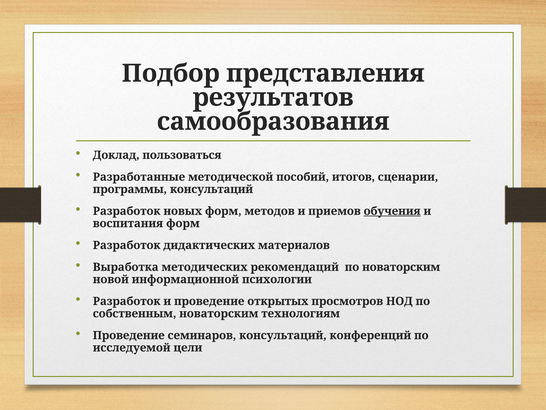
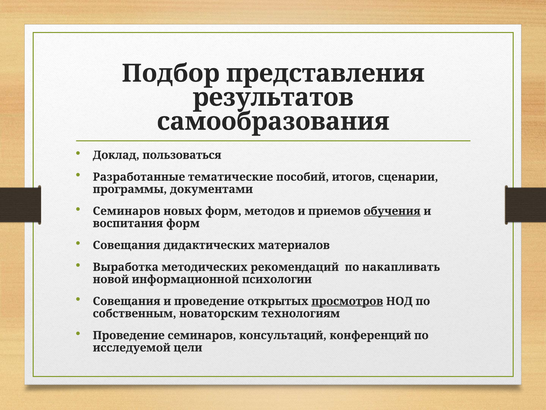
методической: методической -> тематические
программы консультаций: консультаций -> документами
Разработок at (127, 211): Разработок -> Семинаров
Разработок at (127, 245): Разработок -> Совещания
по новаторским: новаторским -> накапливать
Разработок at (127, 301): Разработок -> Совещания
просмотров underline: none -> present
